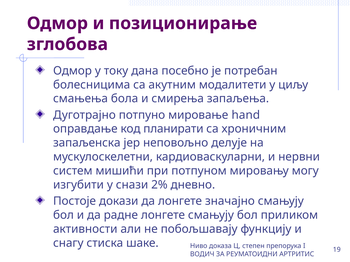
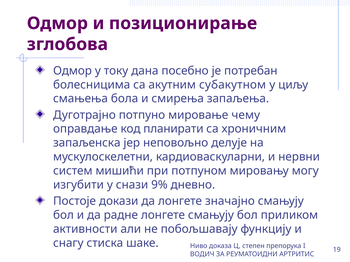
модалитети: модалитети -> субакутном
hand: hand -> чему
2%: 2% -> 9%
